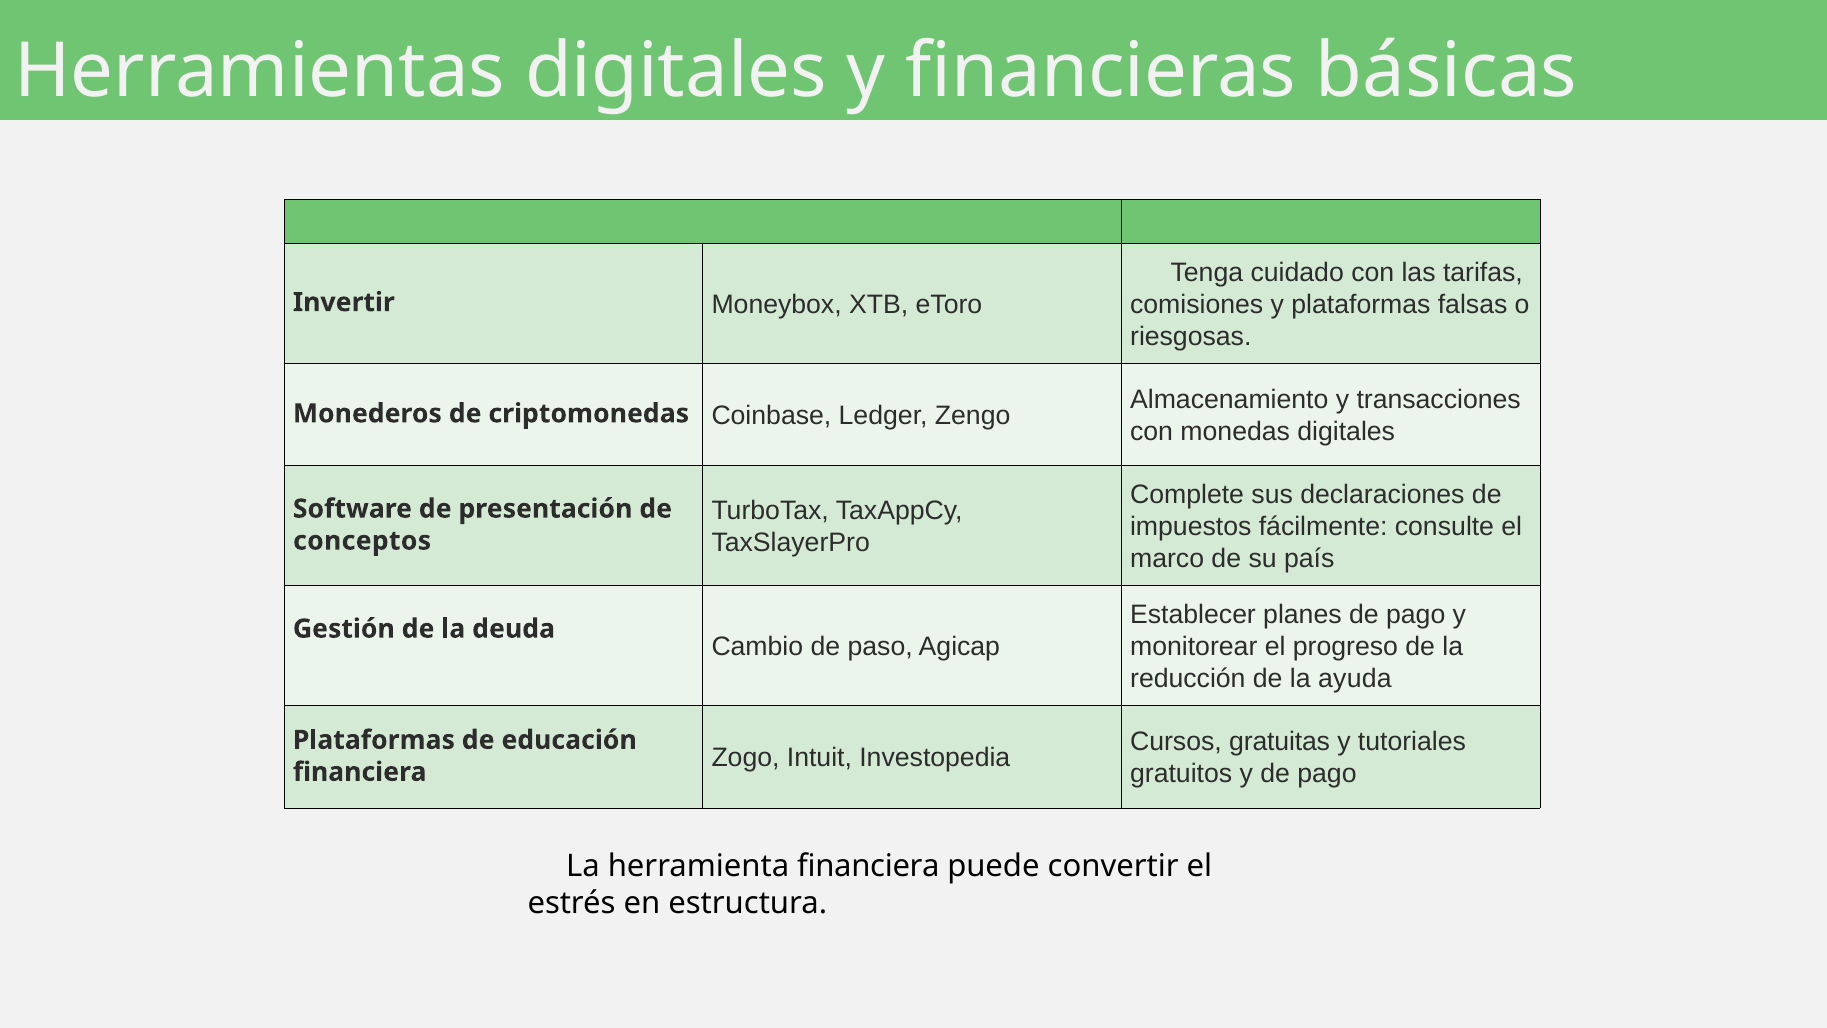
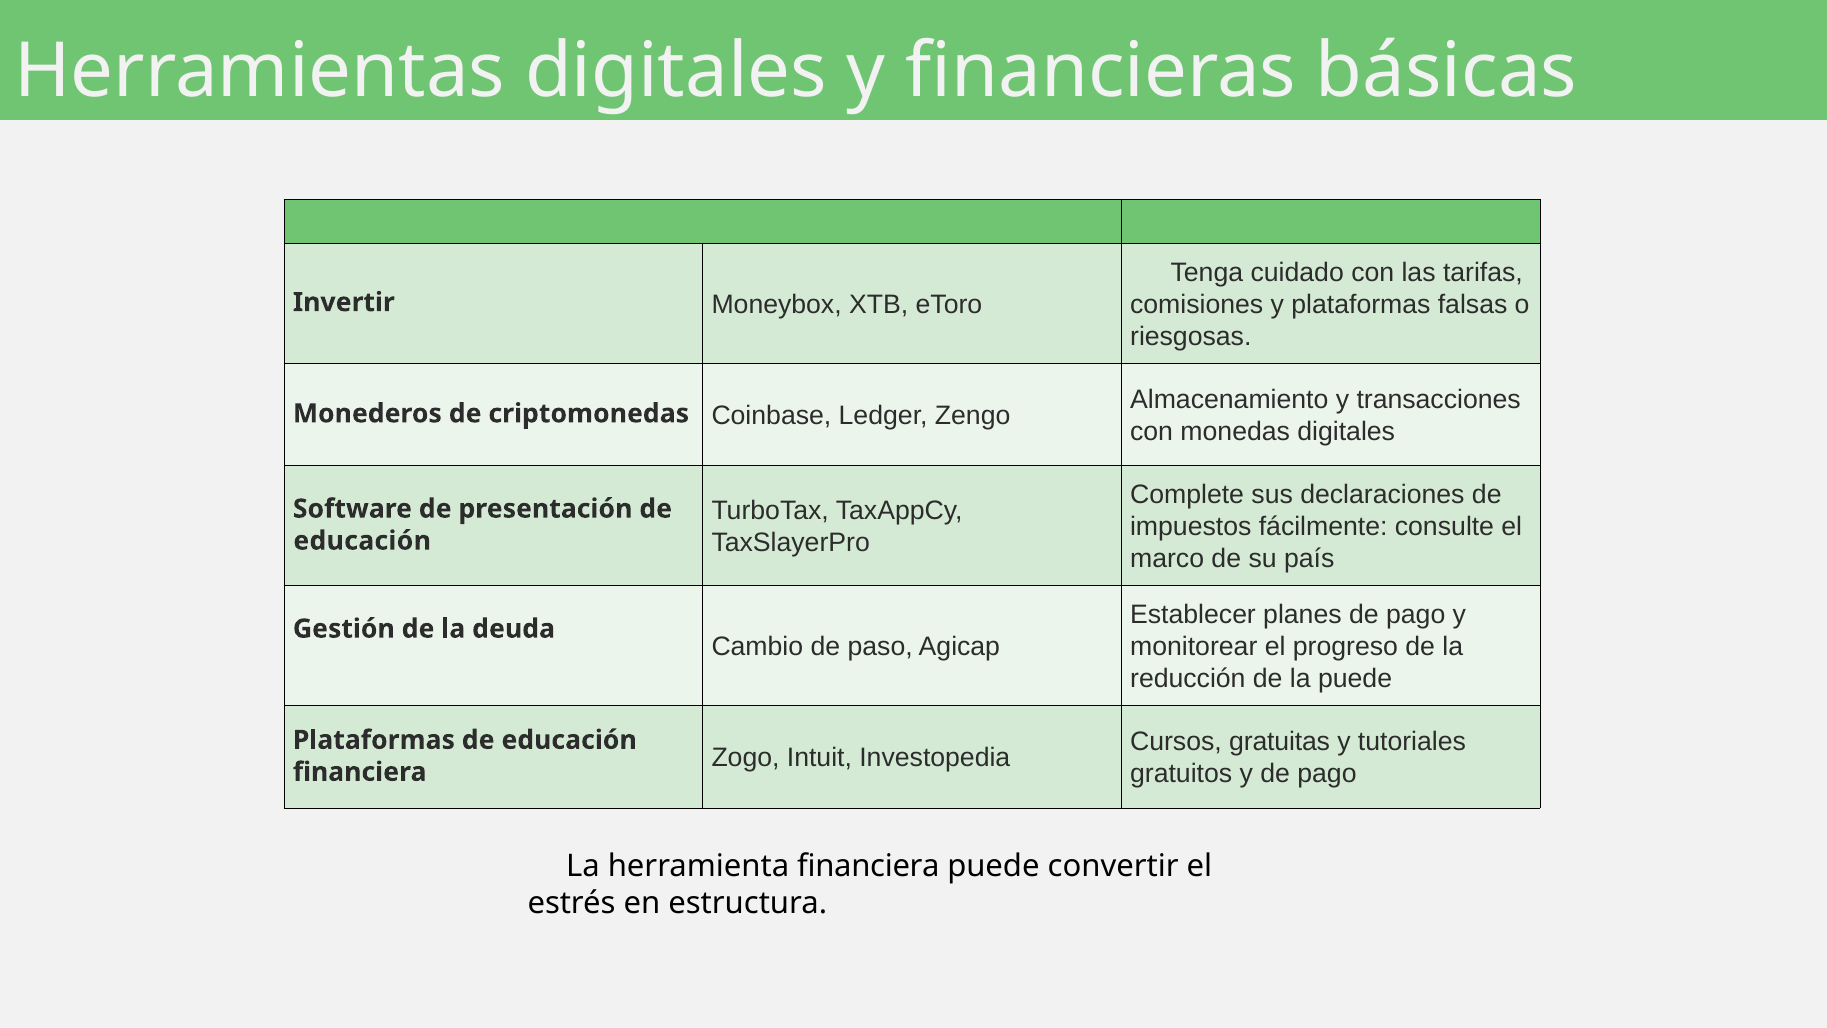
conceptos at (362, 541): conceptos -> educación
la ayuda: ayuda -> puede
